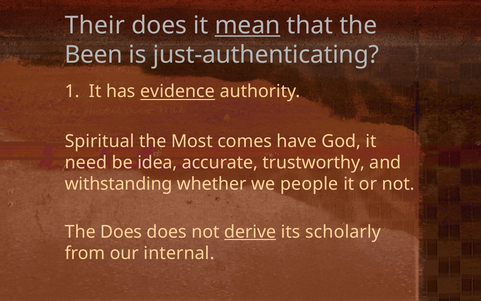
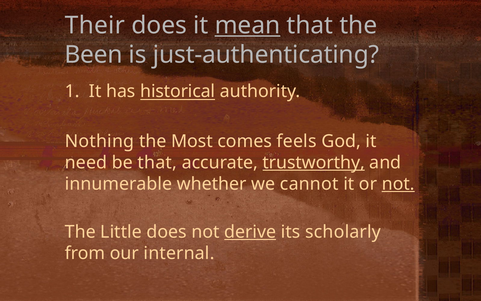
evidence: evidence -> historical
Spiritual: Spiritual -> Nothing
have: have -> feels
be idea: idea -> that
trustworthy underline: none -> present
withstanding: withstanding -> innumerable
people: people -> cannot
not at (398, 184) underline: none -> present
The Does: Does -> Little
